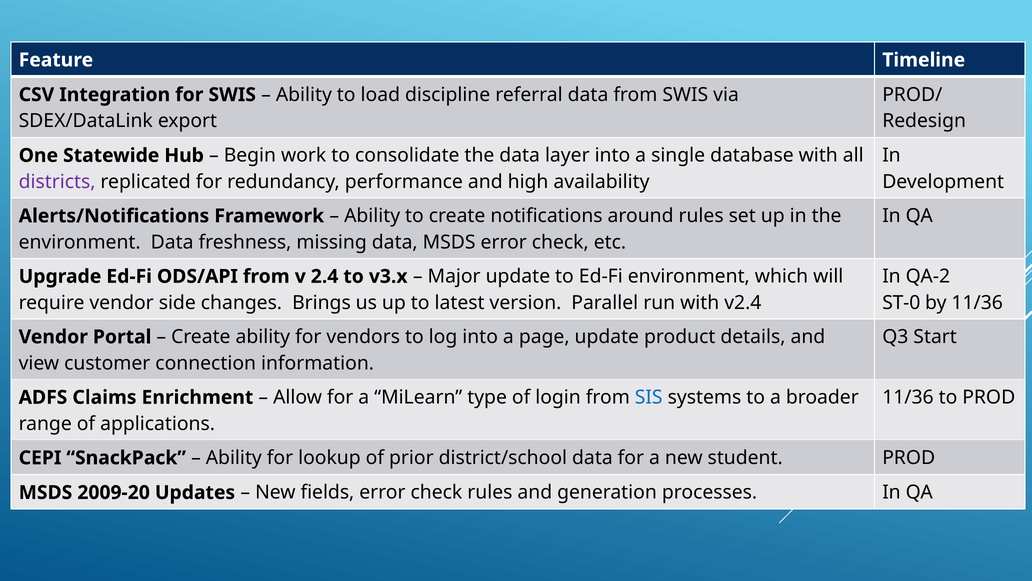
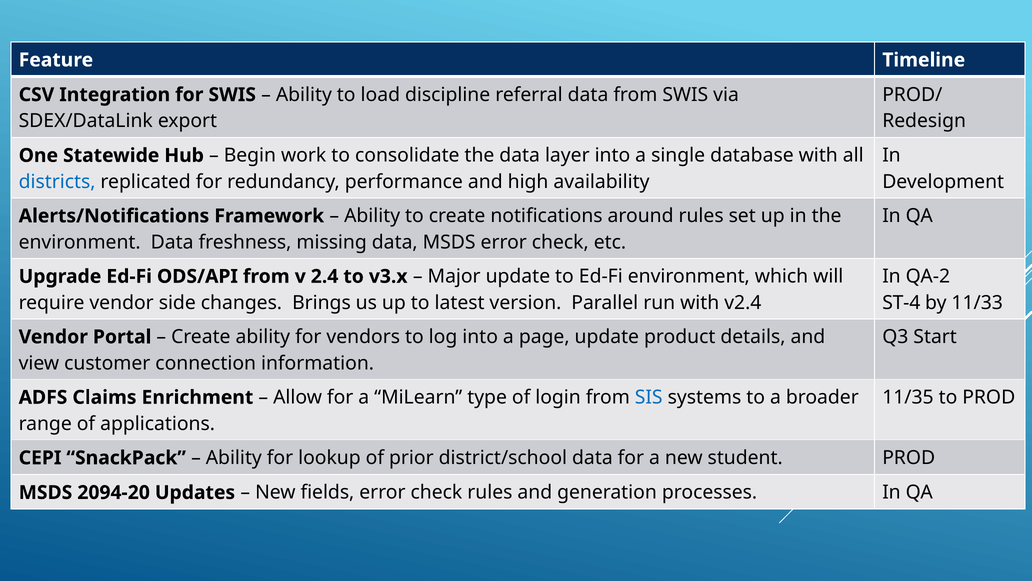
districts colour: purple -> blue
ST-0: ST-0 -> ST-4
by 11/36: 11/36 -> 11/33
11/36 at (908, 397): 11/36 -> 11/35
2009-20: 2009-20 -> 2094-20
